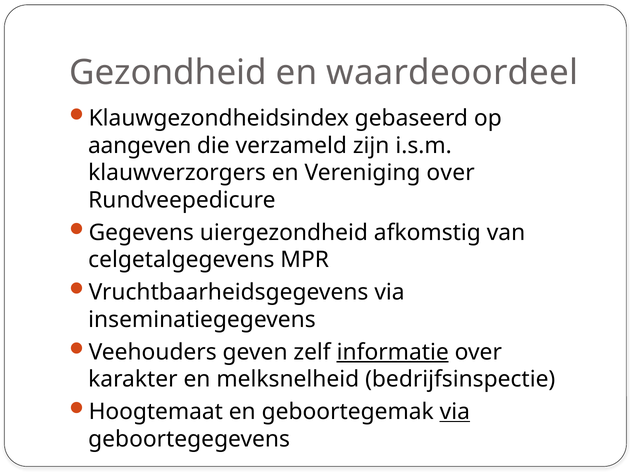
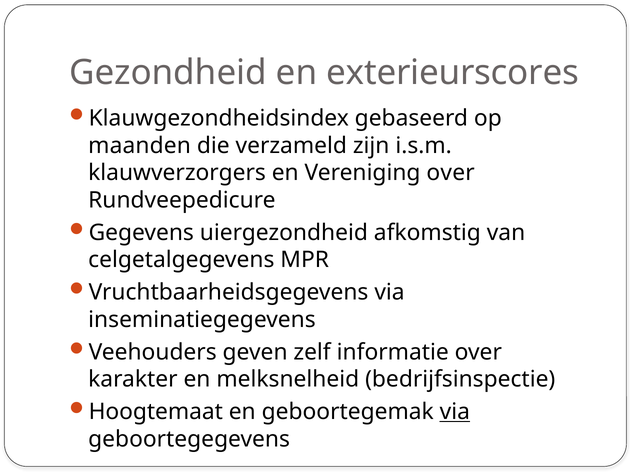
waardeoordeel: waardeoordeel -> exterieurscores
aangeven: aangeven -> maanden
informatie underline: present -> none
